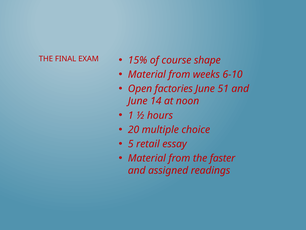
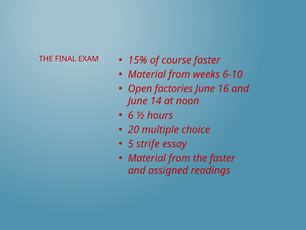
course shape: shape -> faster
51: 51 -> 16
1: 1 -> 6
retail: retail -> strife
